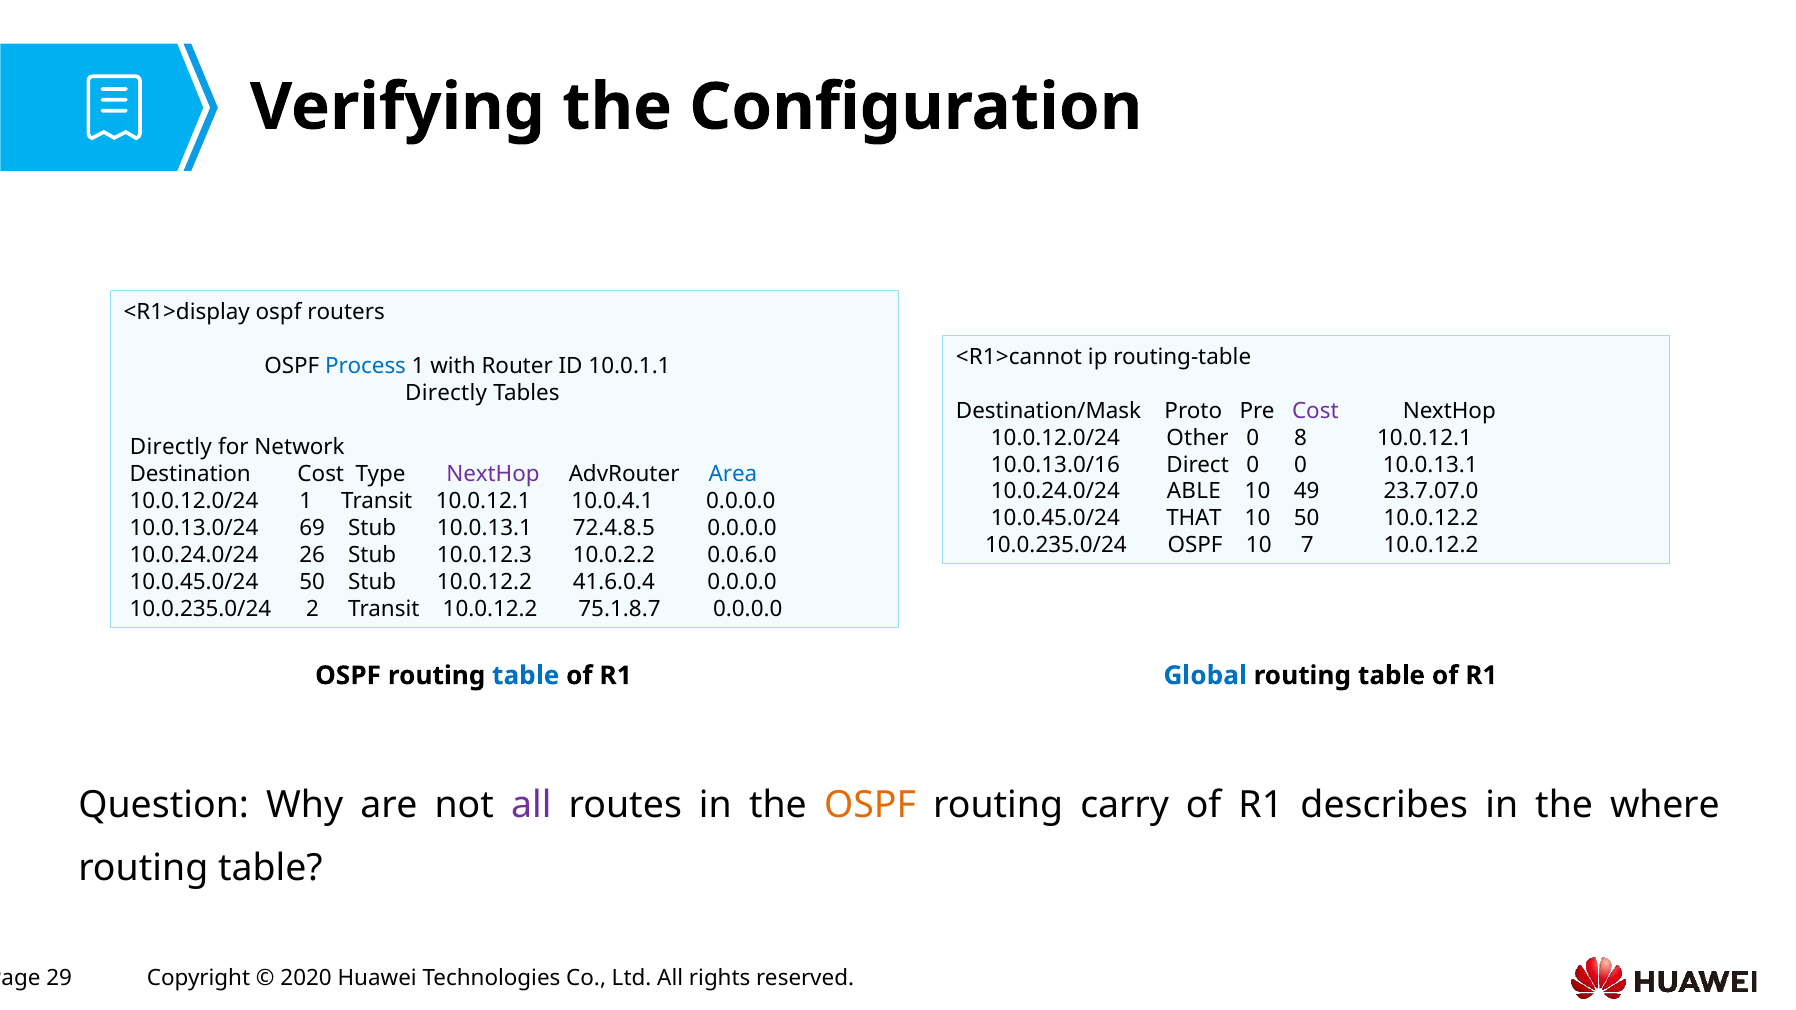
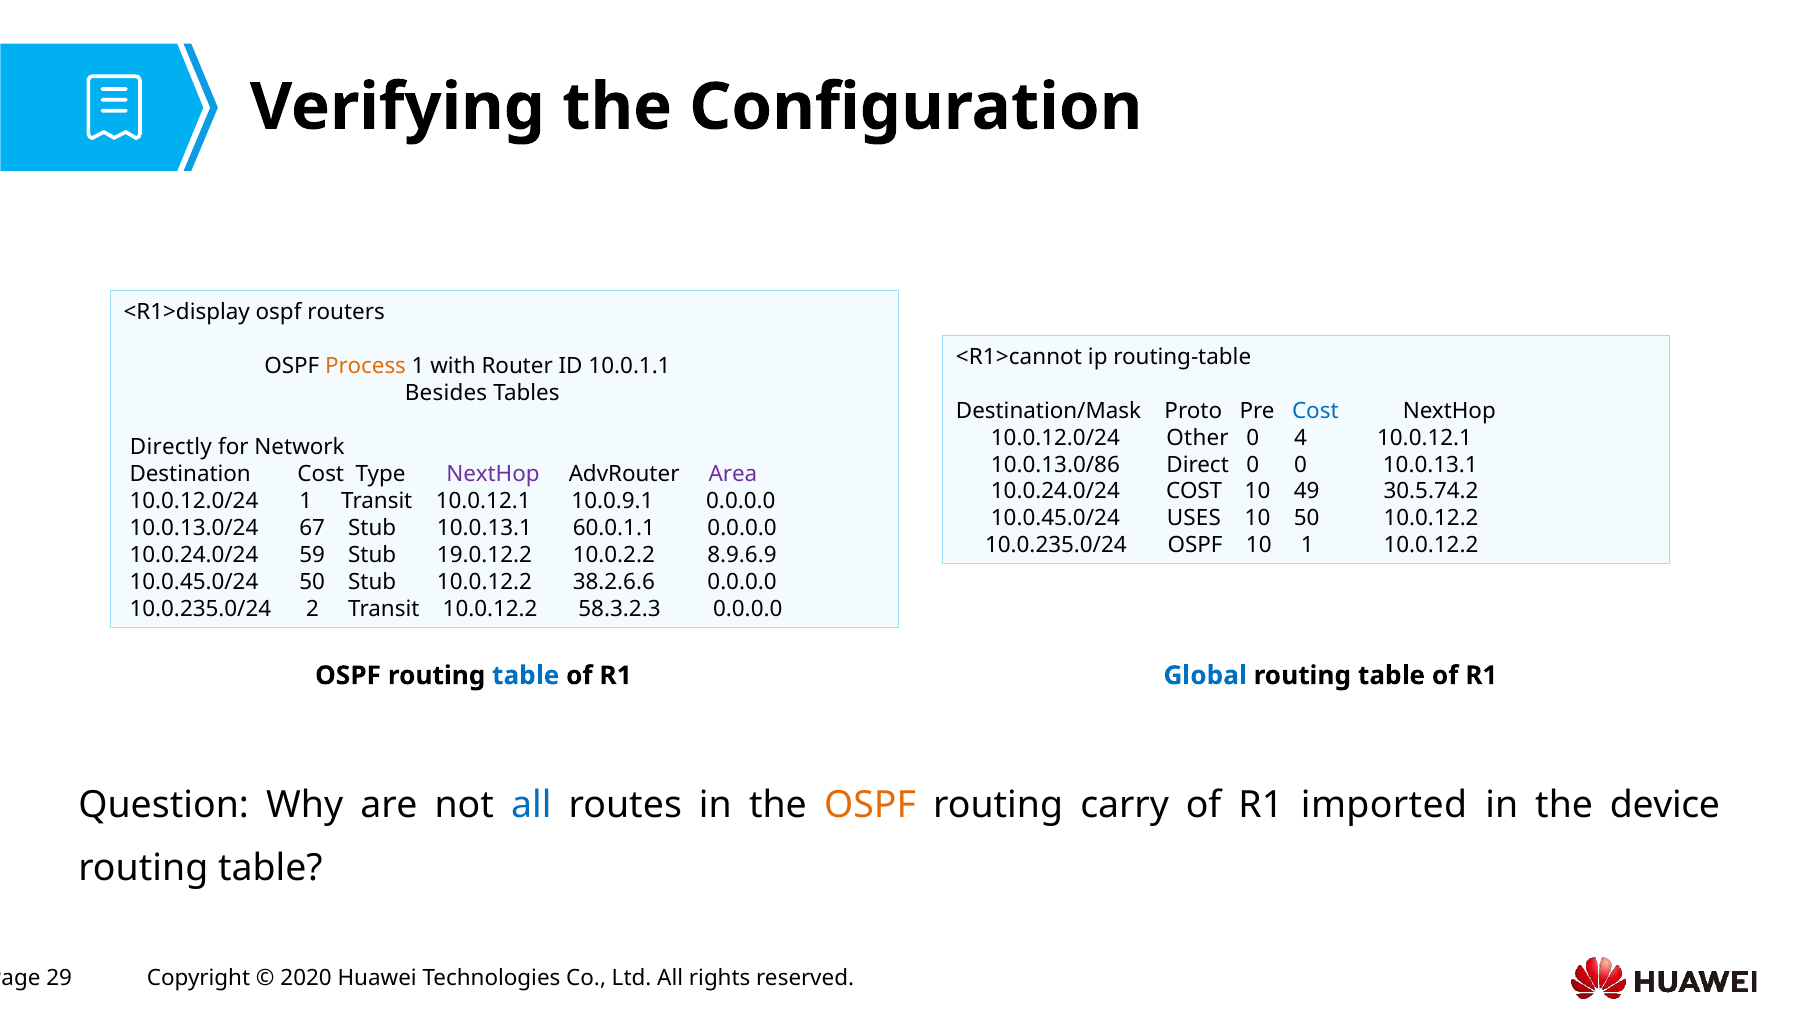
Process colour: blue -> orange
Directly at (446, 393): Directly -> Besides
Cost at (1315, 411) colour: purple -> blue
8: 8 -> 4
10.0.13.0/16: 10.0.13.0/16 -> 10.0.13.0/86
Area colour: blue -> purple
10.0.24.0/24 ABLE: ABLE -> COST
23.7.07.0: 23.7.07.0 -> 30.5.74.2
10.0.4.1: 10.0.4.1 -> 10.0.9.1
THAT: THAT -> USES
69: 69 -> 67
72.4.8.5: 72.4.8.5 -> 60.0.1.1
10 7: 7 -> 1
26: 26 -> 59
10.0.12.3: 10.0.12.3 -> 19.0.12.2
0.0.6.0: 0.0.6.0 -> 8.9.6.9
41.6.0.4: 41.6.0.4 -> 38.2.6.6
75.1.8.7: 75.1.8.7 -> 58.3.2.3
all at (531, 805) colour: purple -> blue
describes: describes -> imported
where: where -> device
